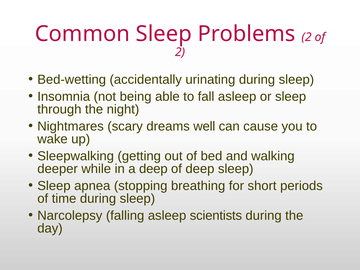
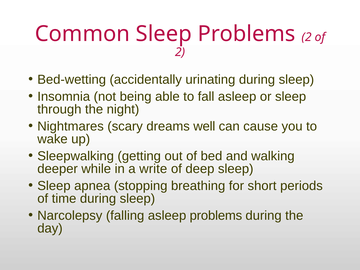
a deep: deep -> write
asleep scientists: scientists -> problems
